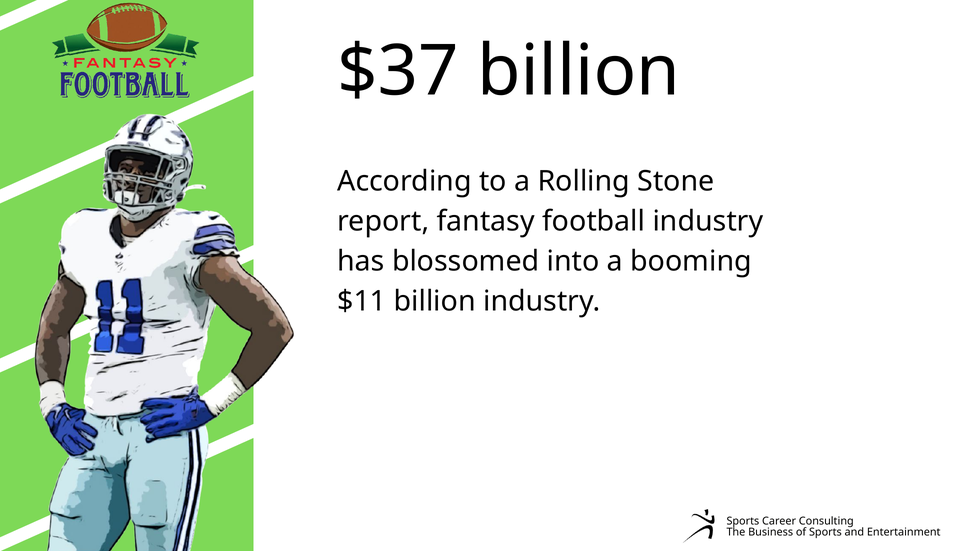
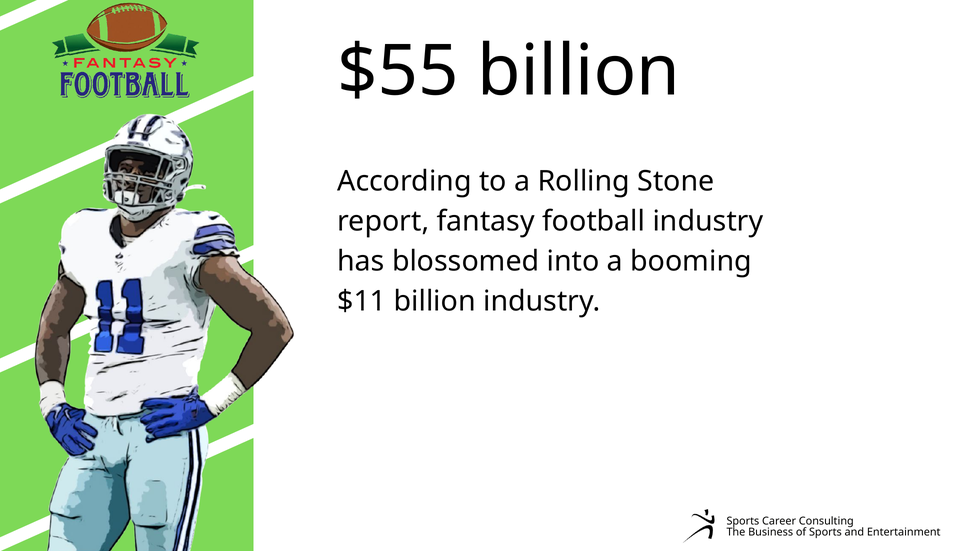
$37: $37 -> $55
